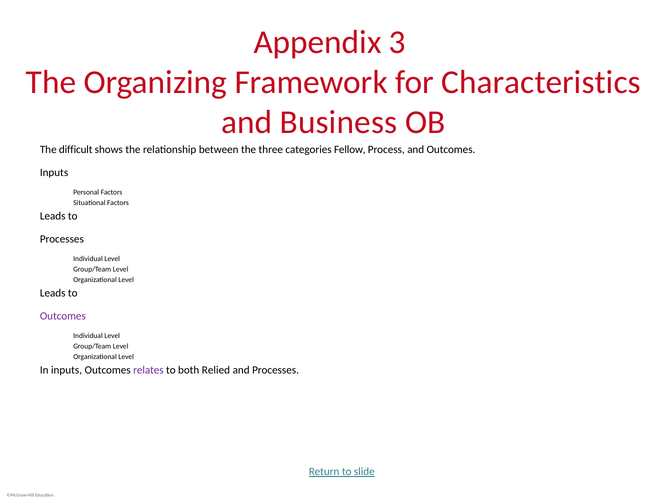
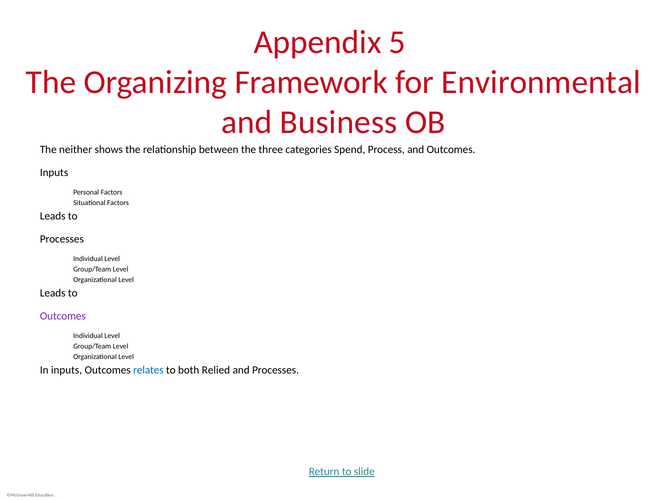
3: 3 -> 5
Characteristics: Characteristics -> Environmental
difficult: difficult -> neither
Fellow: Fellow -> Spend
relates colour: purple -> blue
